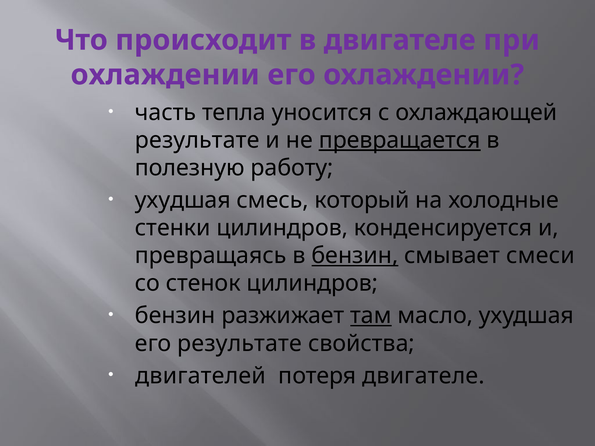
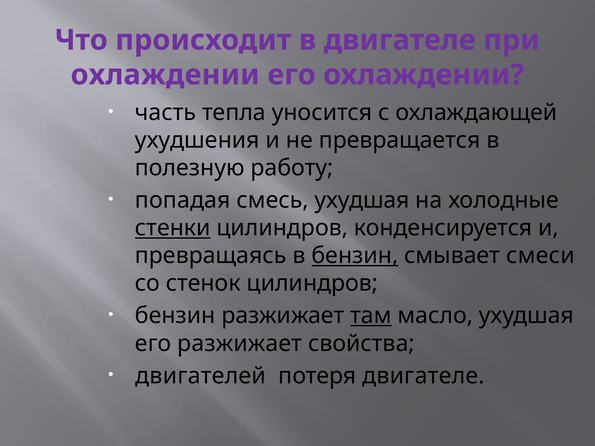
результате at (197, 140): результате -> ухудшения
превращается underline: present -> none
ухудшая at (183, 200): ухудшая -> попадая
смесь который: который -> ухудшая
стенки underline: none -> present
его результате: результате -> разжижает
